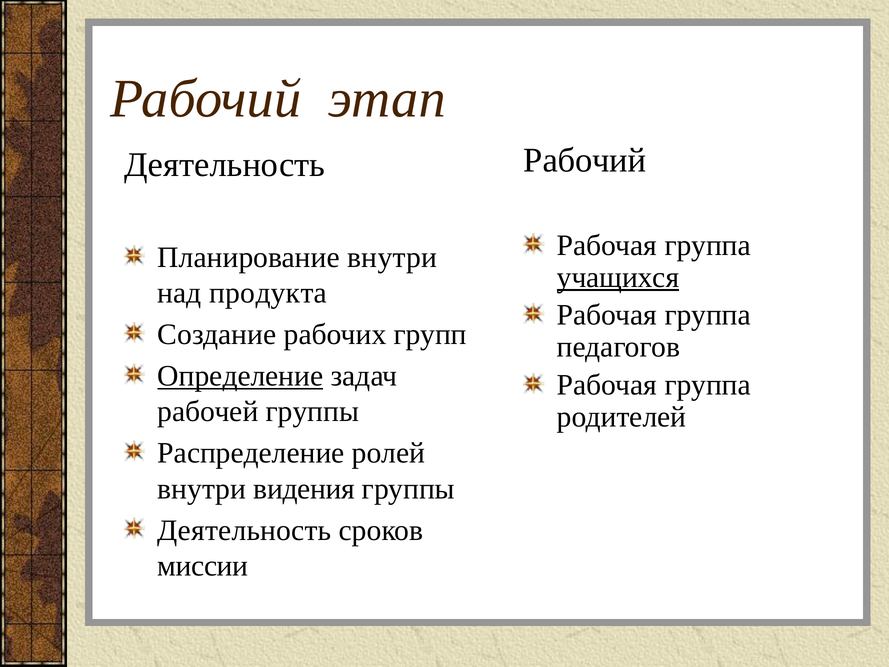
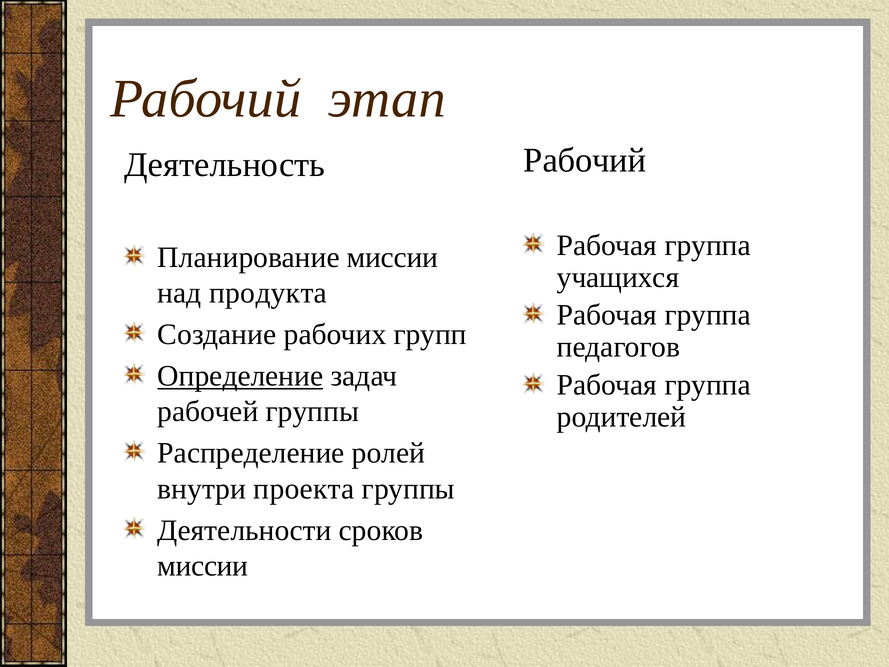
Планирование внутри: внутри -> миссии
учащихся underline: present -> none
видения: видения -> проекта
Деятельность at (244, 530): Деятельность -> Деятельности
